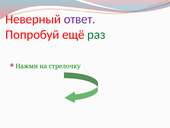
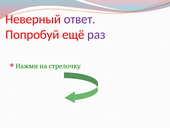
раз colour: green -> purple
